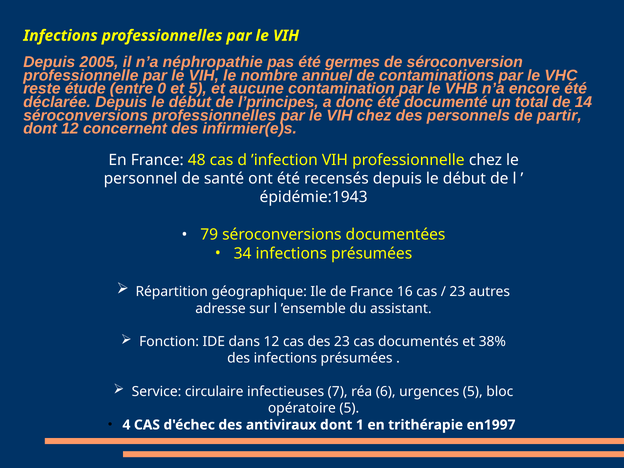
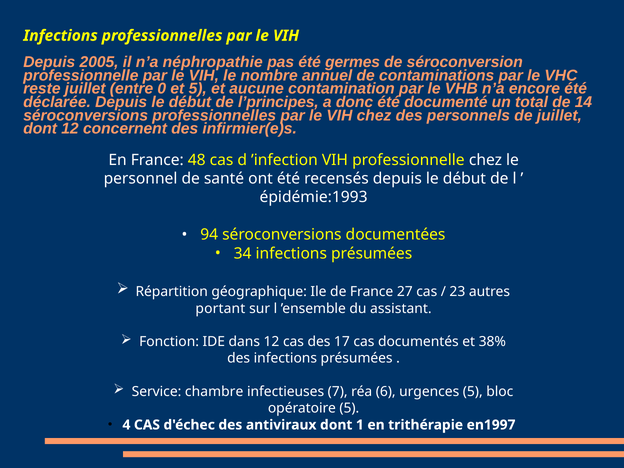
reste étude: étude -> juillet
de partir: partir -> juillet
épidémie:1943: épidémie:1943 -> épidémie:1993
79: 79 -> 94
16: 16 -> 27
adresse: adresse -> portant
des 23: 23 -> 17
circulaire: circulaire -> chambre
